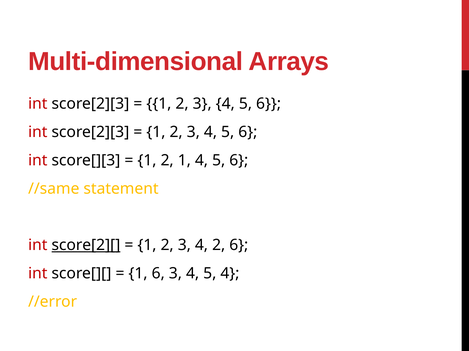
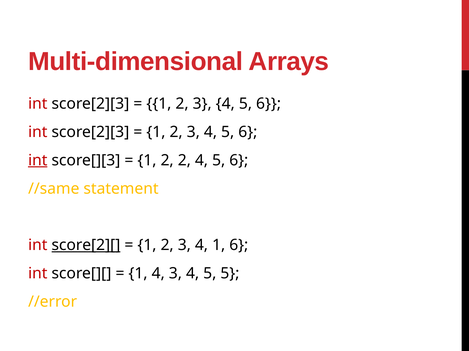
int at (38, 161) underline: none -> present
2 1: 1 -> 2
4 2: 2 -> 1
1 6: 6 -> 4
5 4: 4 -> 5
